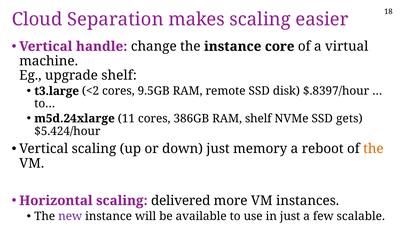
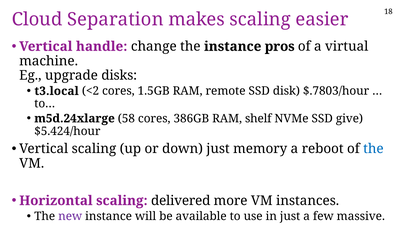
core: core -> pros
upgrade shelf: shelf -> disks
t3.large: t3.large -> t3.local
9.5GB: 9.5GB -> 1.5GB
$.8397/hour: $.8397/hour -> $.7803/hour
11: 11 -> 58
gets: gets -> give
the at (373, 149) colour: orange -> blue
scalable: scalable -> massive
